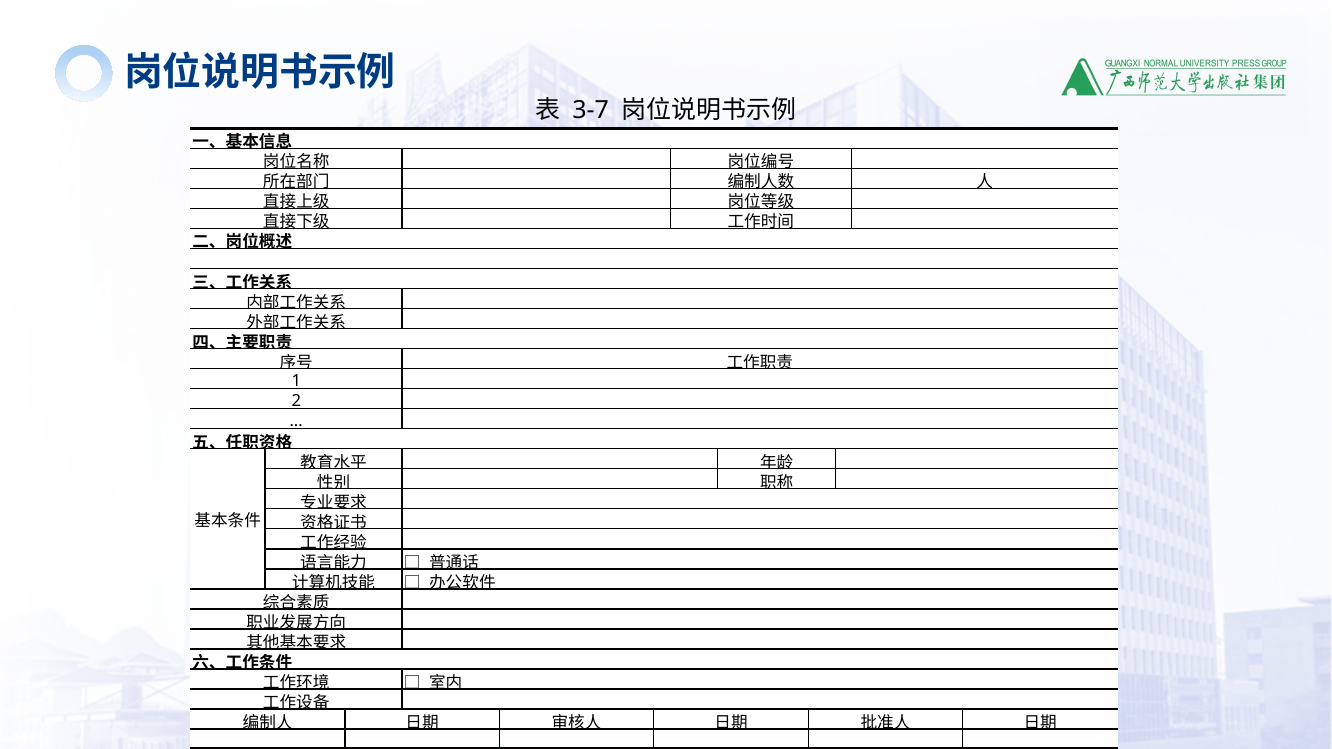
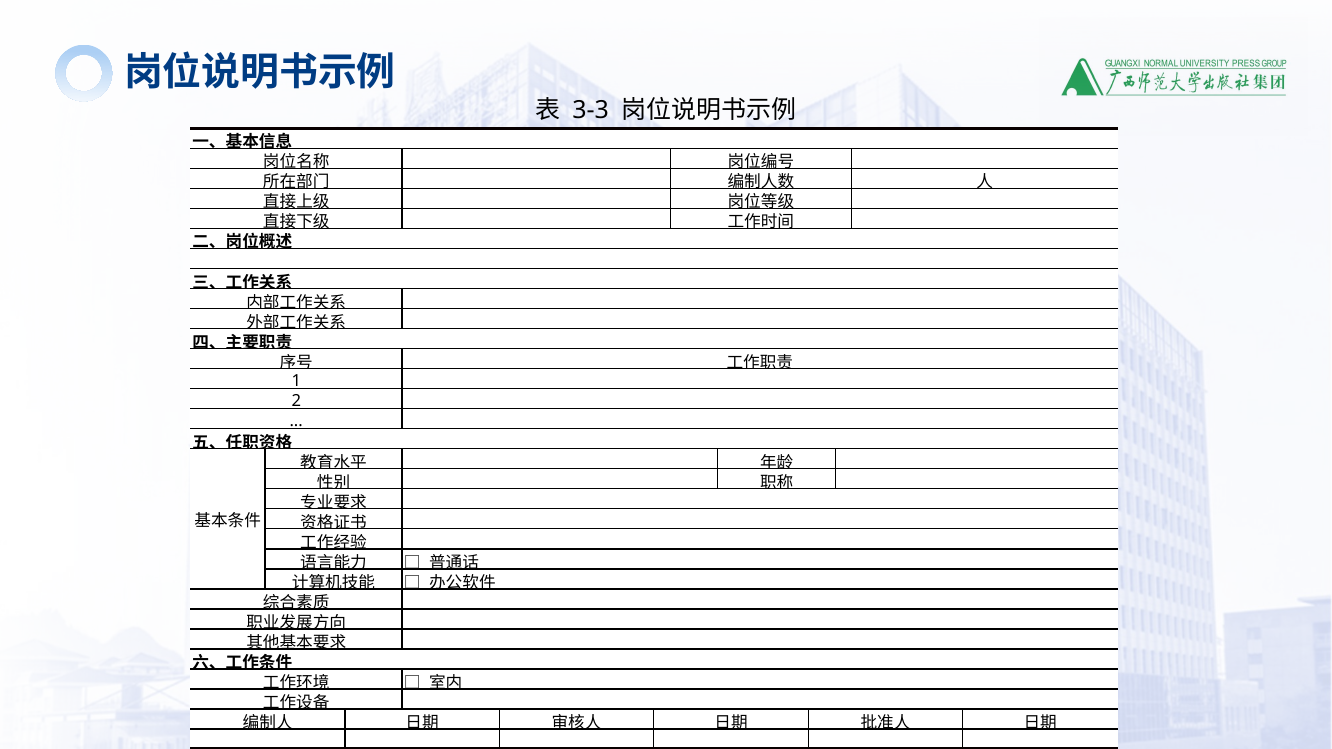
3-7: 3-7 -> 3-3
